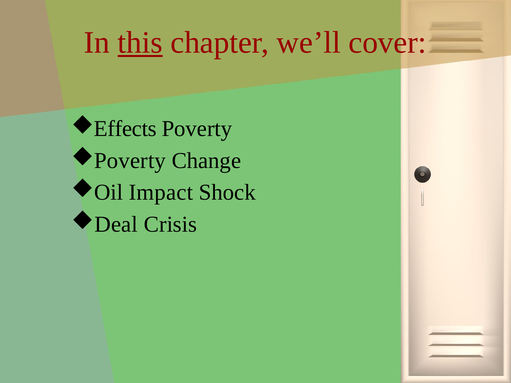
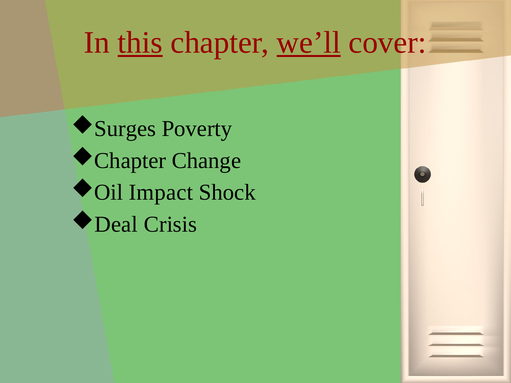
we’ll underline: none -> present
Effects: Effects -> Surges
Poverty at (130, 161): Poverty -> Chapter
